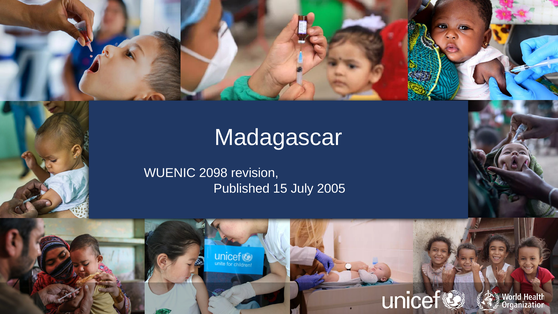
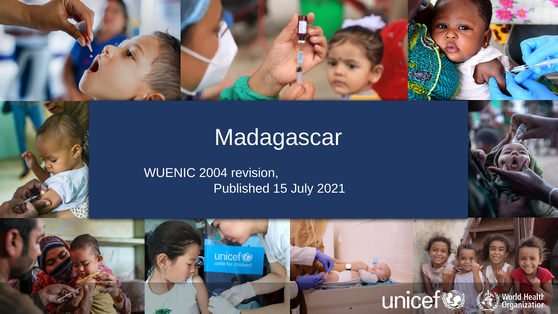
2098: 2098 -> 2004
2005: 2005 -> 2021
